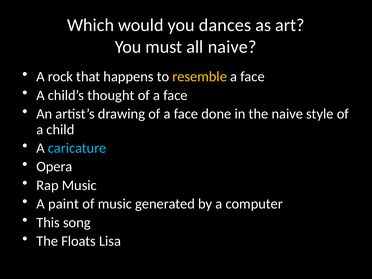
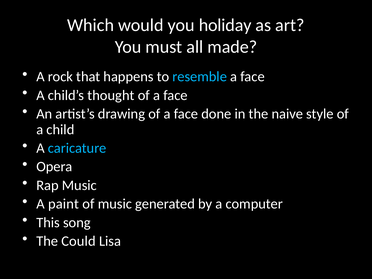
dances: dances -> holiday
all naive: naive -> made
resemble colour: yellow -> light blue
Floats: Floats -> Could
